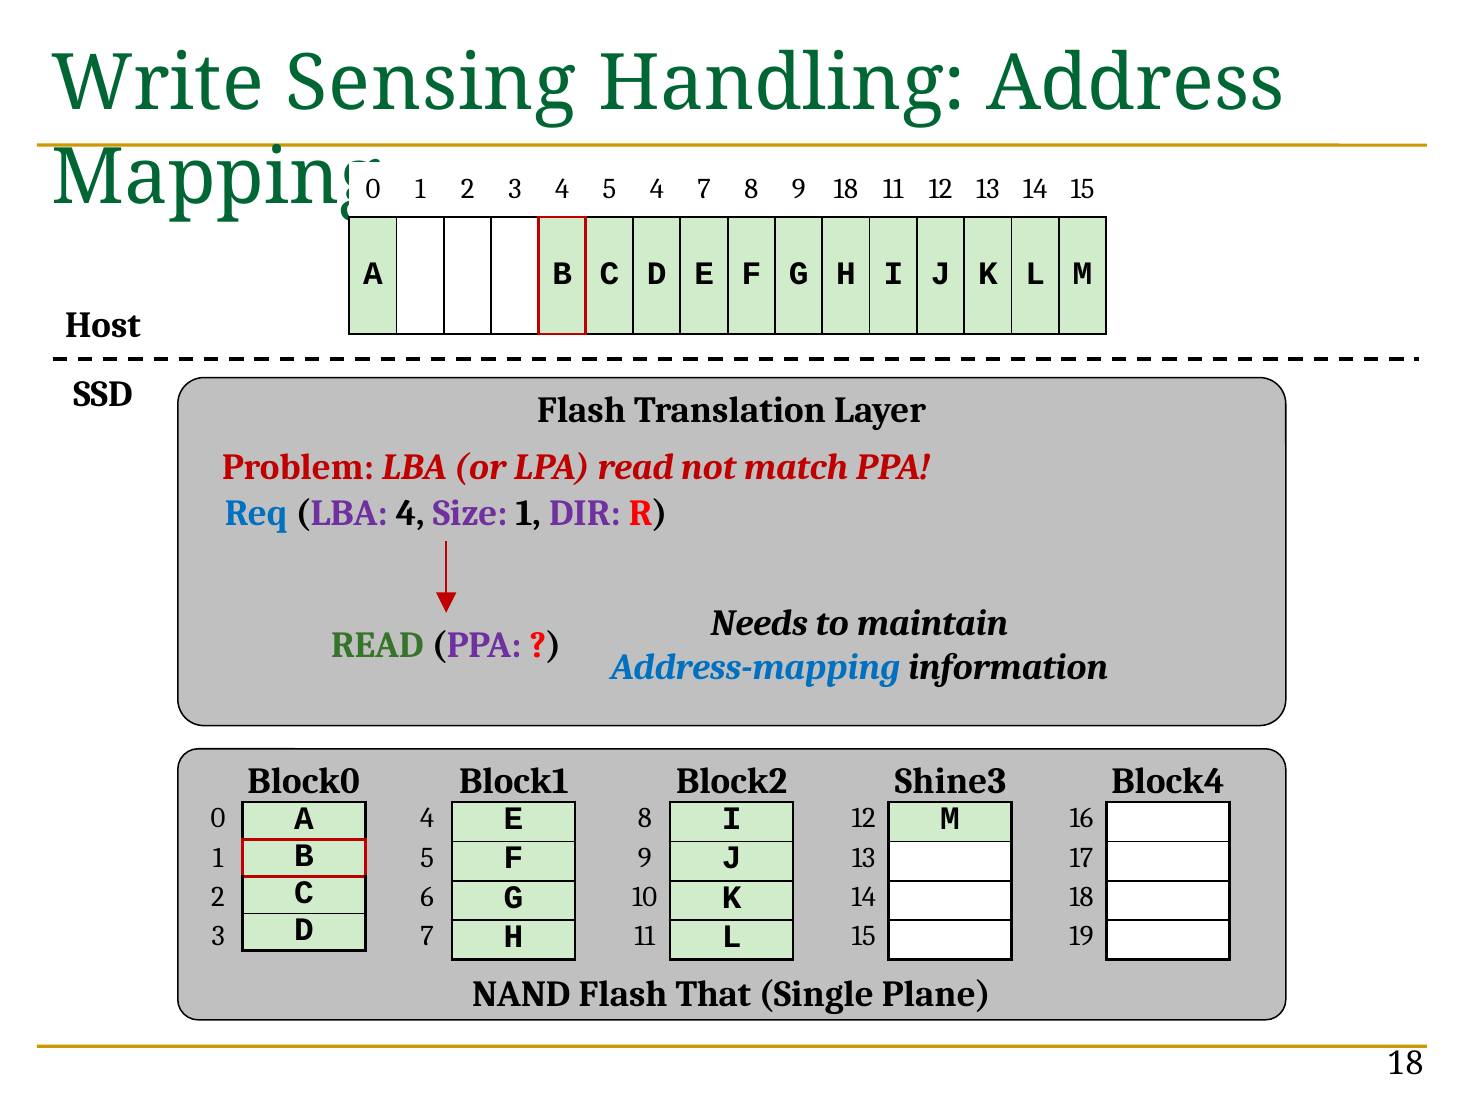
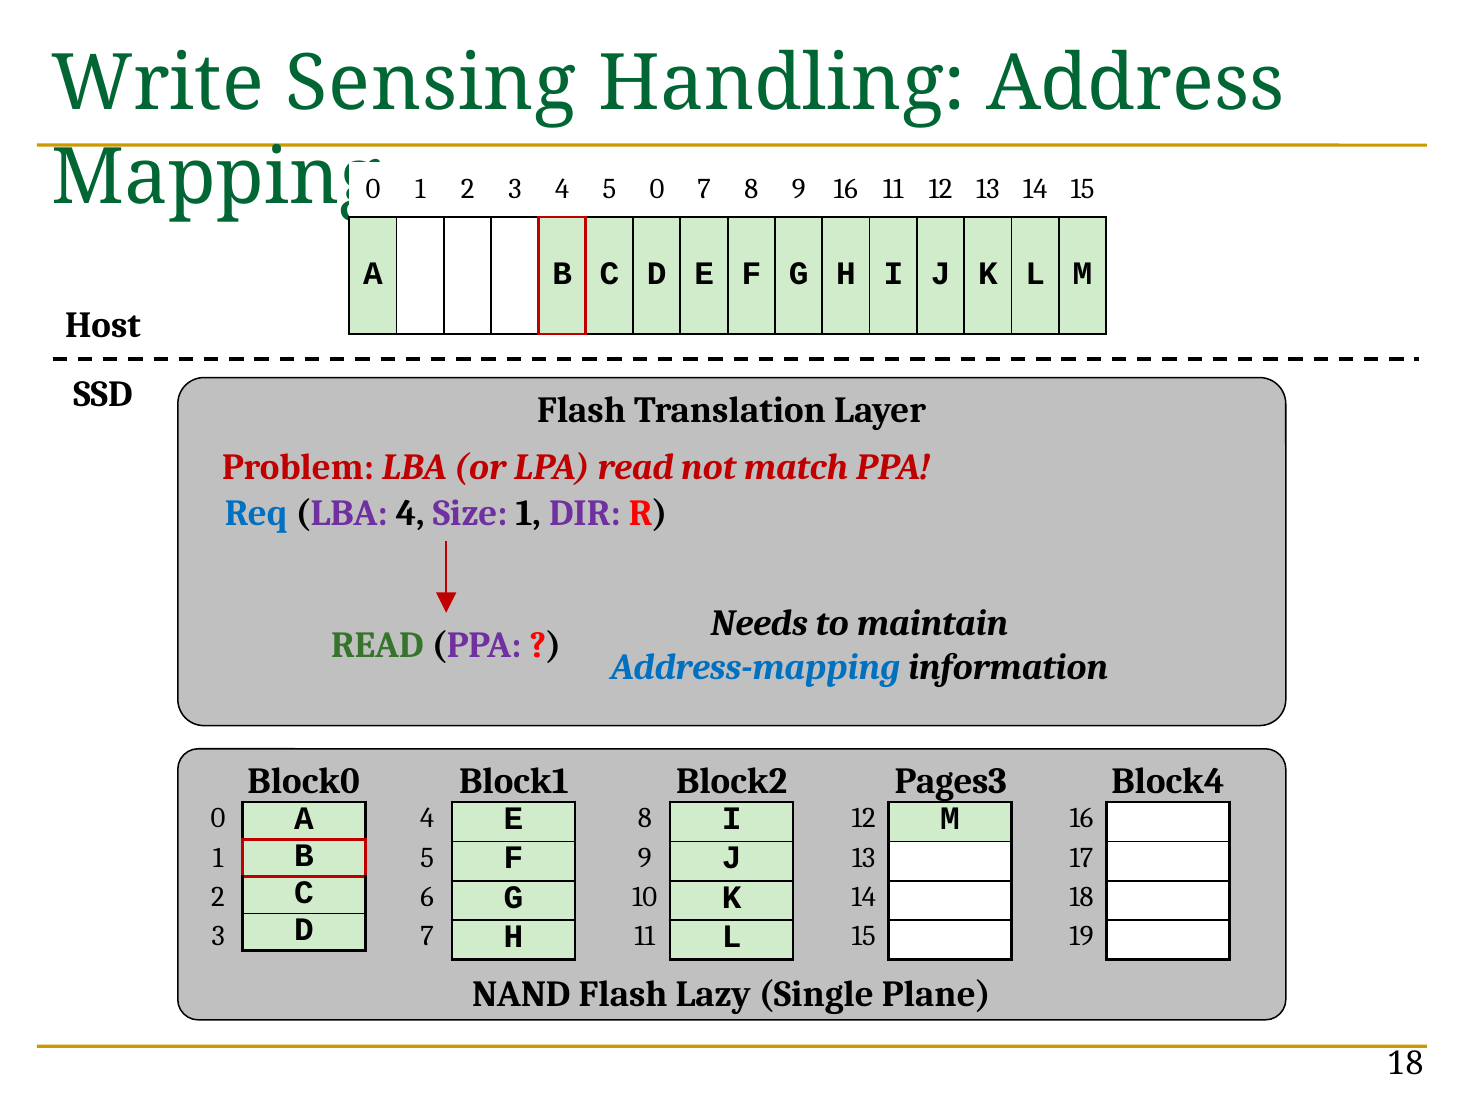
5 4: 4 -> 0
9 18: 18 -> 16
Shine3: Shine3 -> Pages3
That: That -> Lazy
